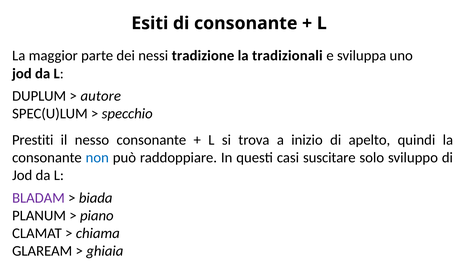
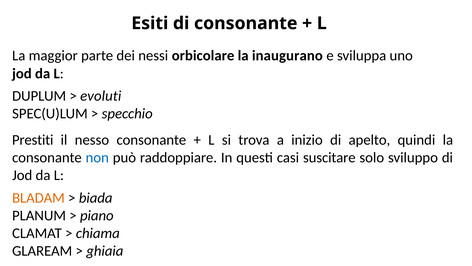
tradizione: tradizione -> orbicolare
tradizionali: tradizionali -> inaugurano
autore: autore -> evoluti
BLADAM colour: purple -> orange
